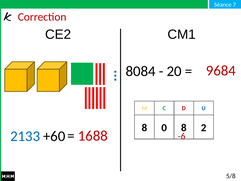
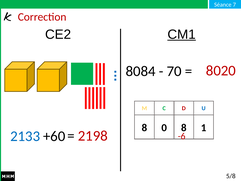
CM1 underline: none -> present
9684: 9684 -> 8020
20: 20 -> 70
2: 2 -> 1
1688: 1688 -> 2198
